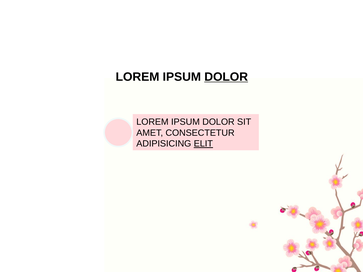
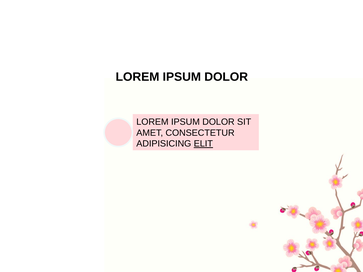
DOLOR at (226, 77) underline: present -> none
